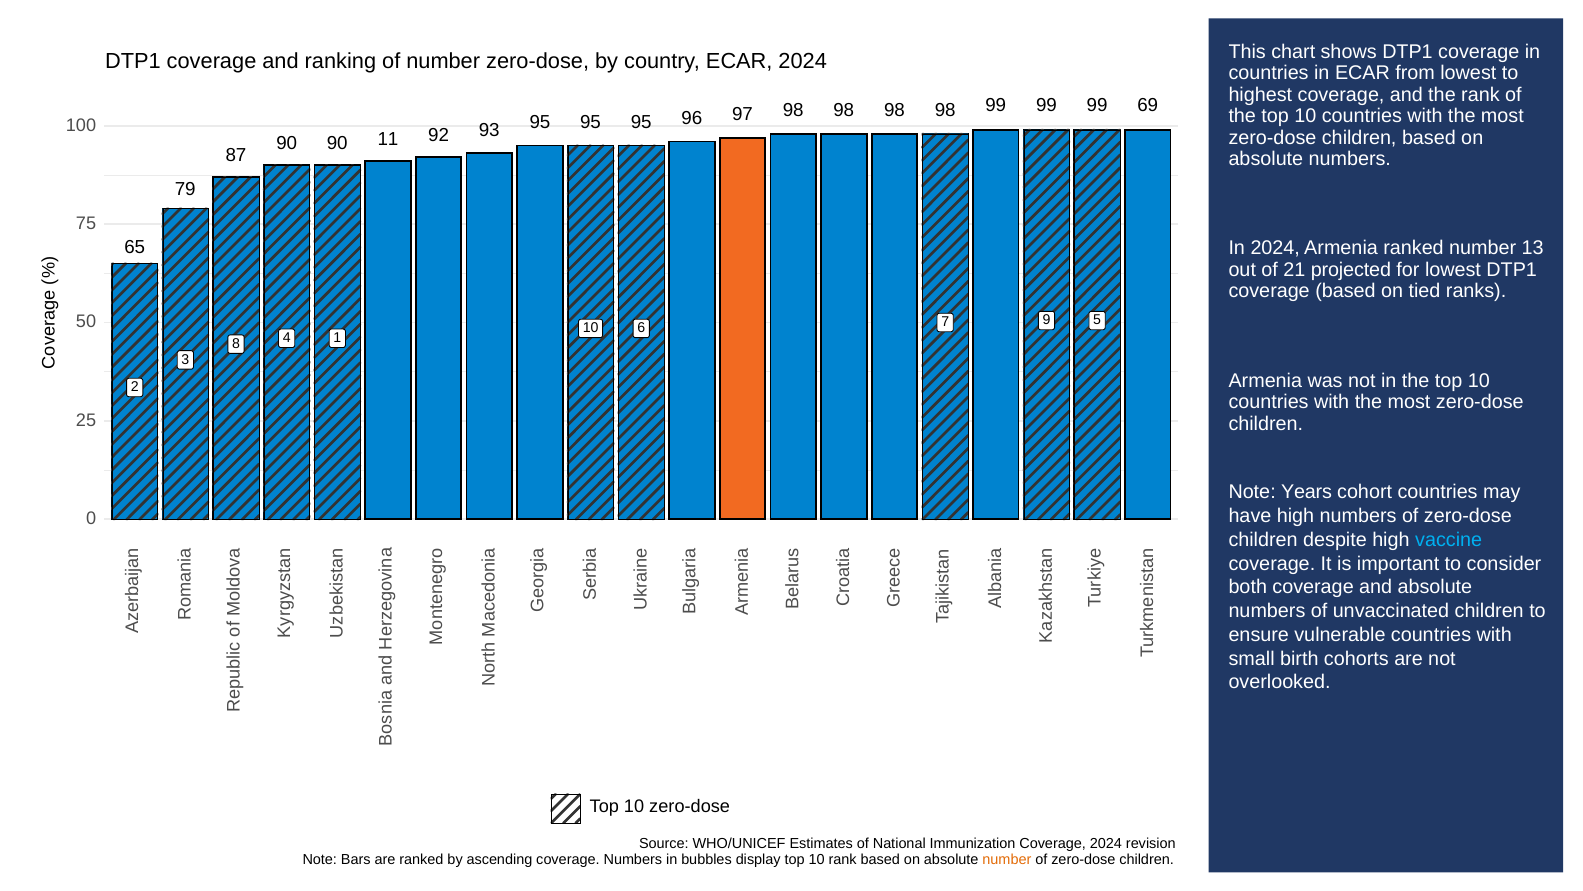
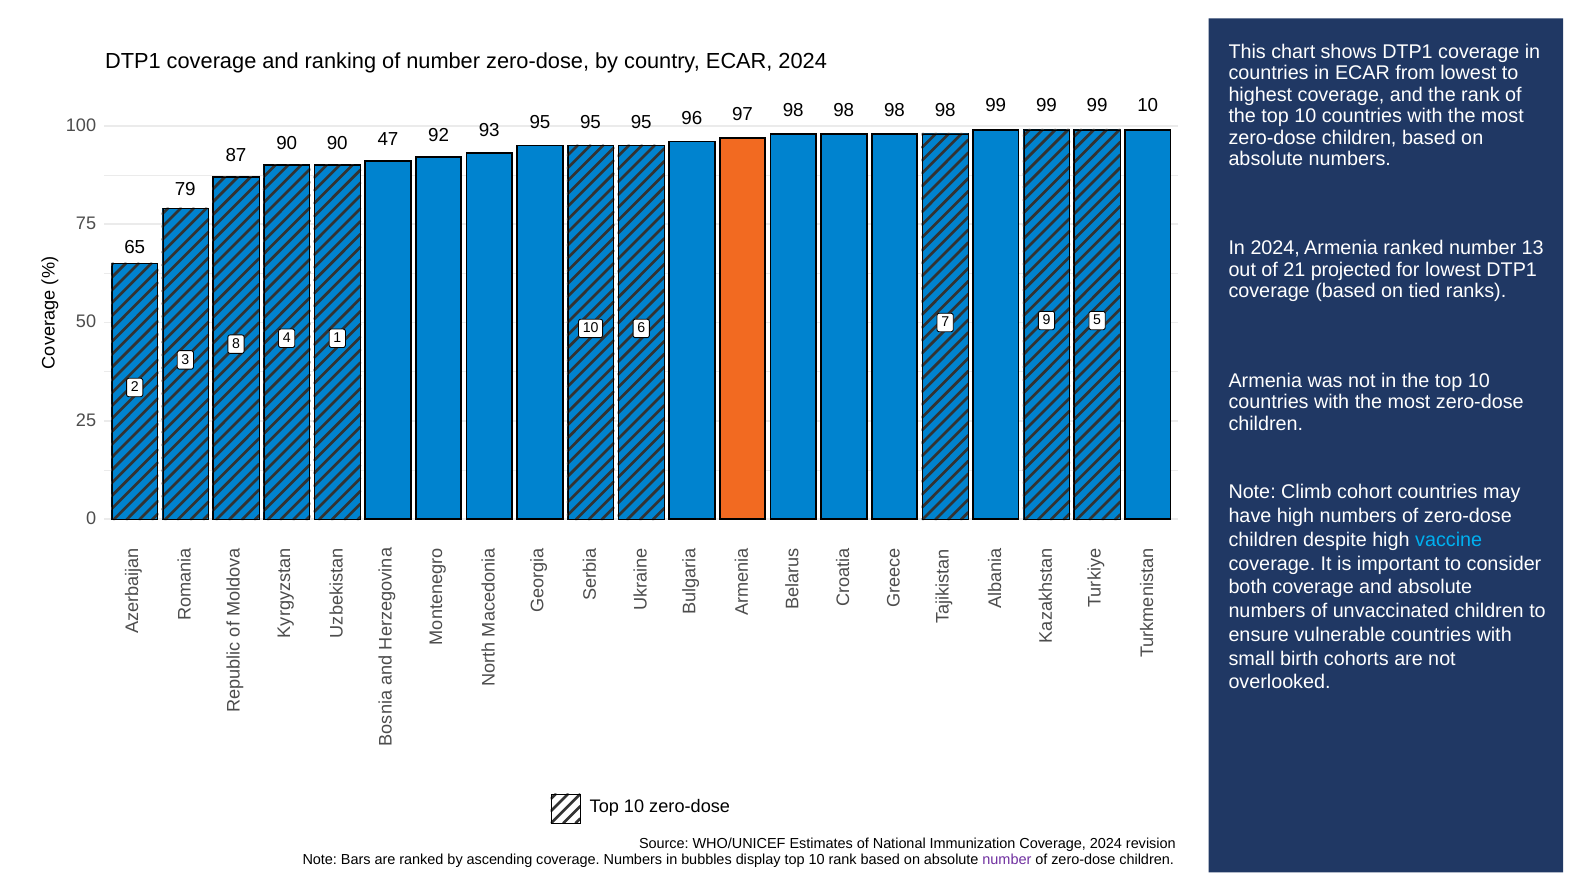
99 69: 69 -> 10
11: 11 -> 47
Years: Years -> Climb
number at (1007, 859) colour: orange -> purple
